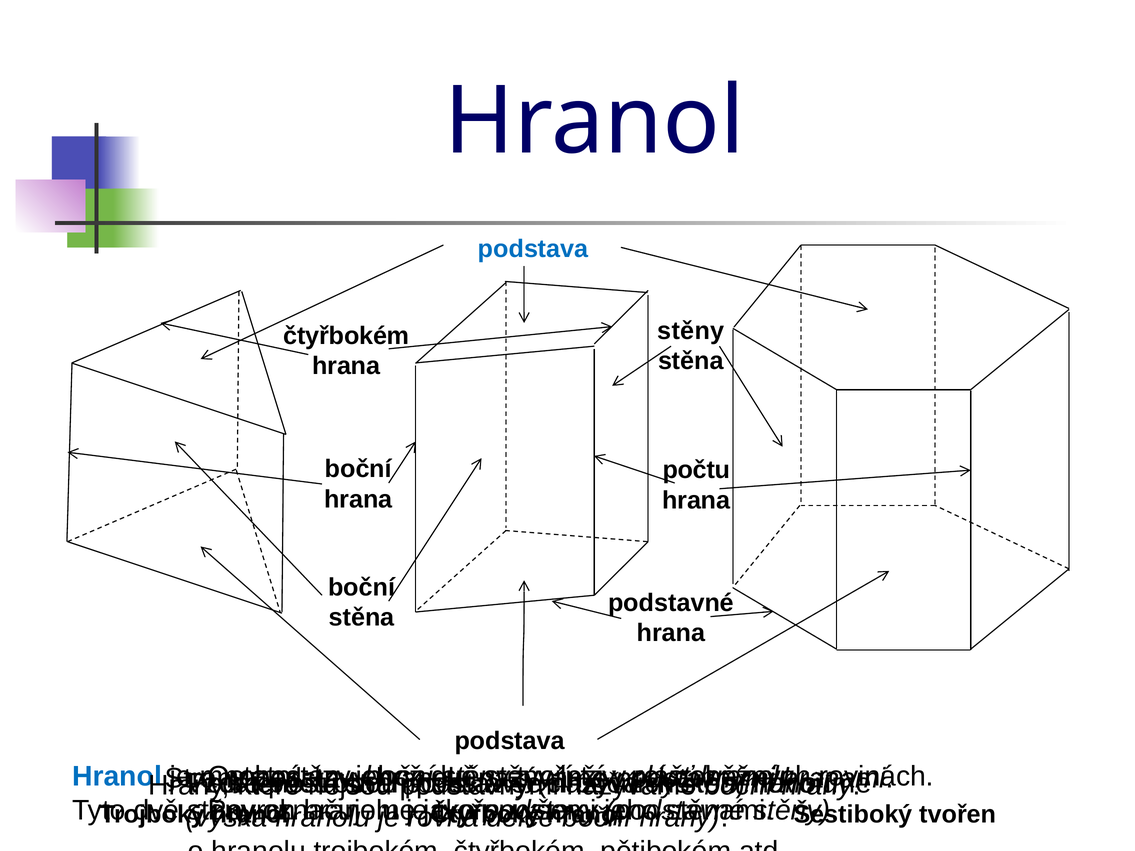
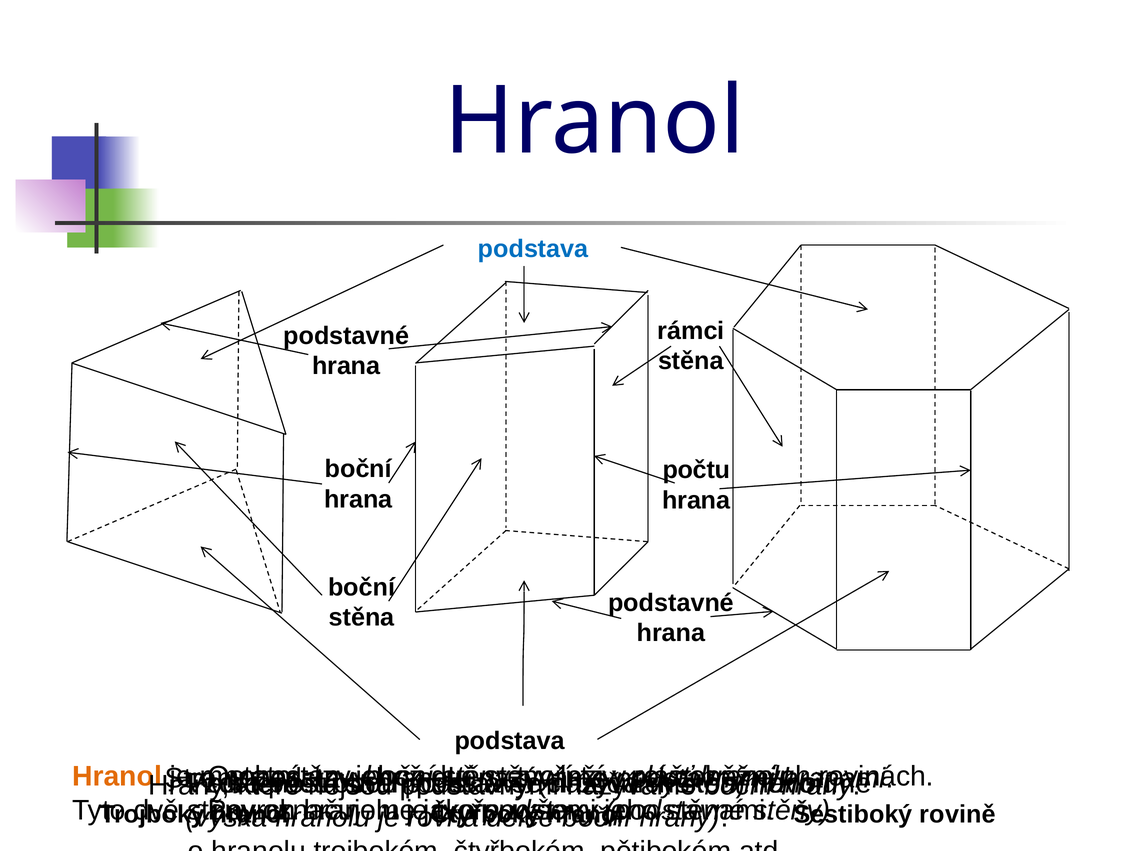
stěny at (691, 331): stěny -> rámci
čtyřbokém at (346, 336): čtyřbokém -> podstavné
Hranol at (117, 777) colour: blue -> orange
tvořen at (958, 815): tvořen -> rovině
